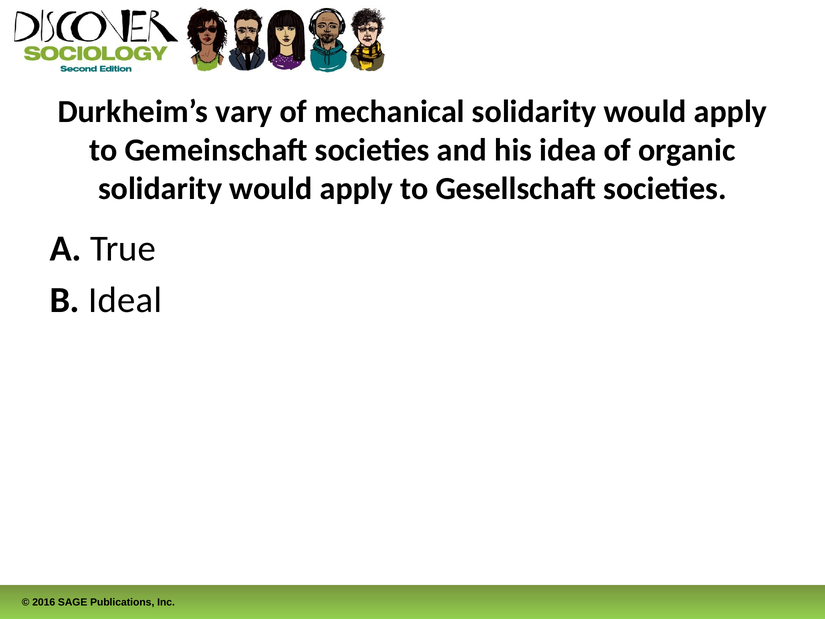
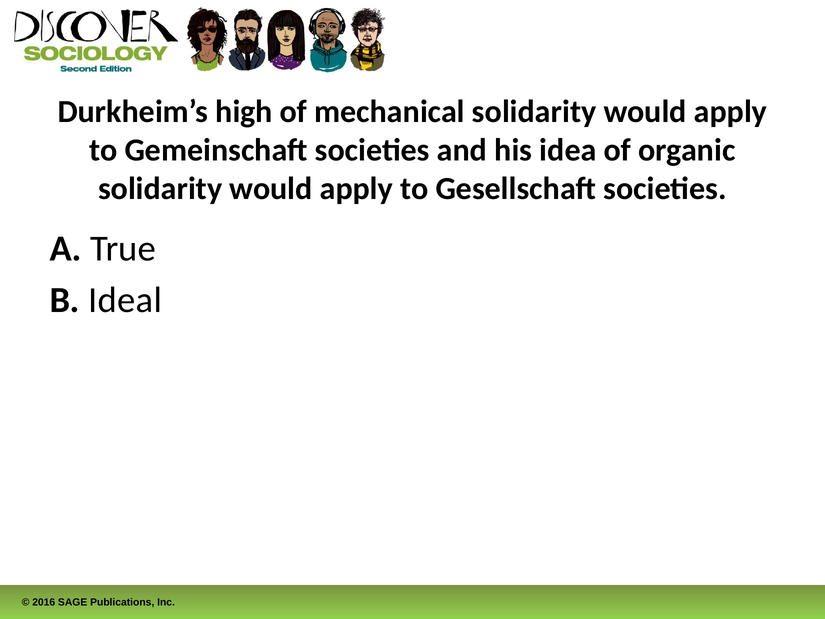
vary: vary -> high
